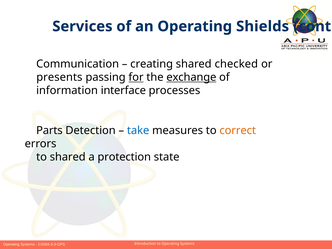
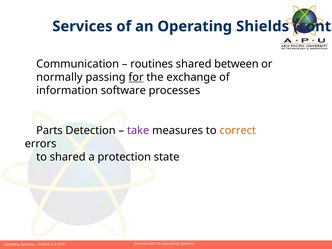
creating: creating -> routines
checked: checked -> between
presents: presents -> normally
exchange underline: present -> none
interface: interface -> software
take colour: blue -> purple
